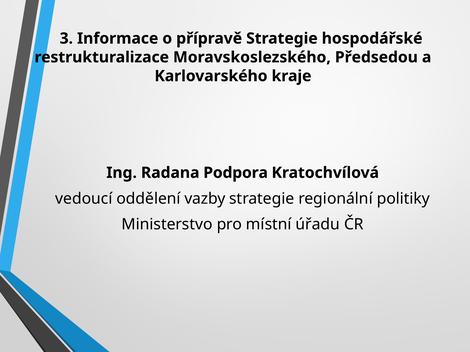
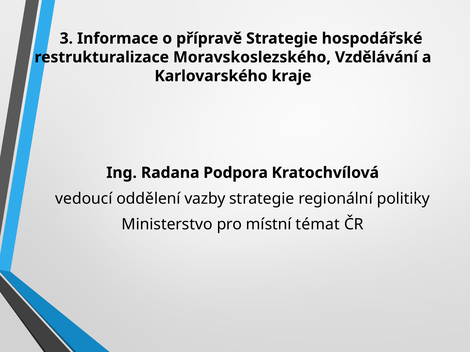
Předsedou: Předsedou -> Vzdělávání
úřadu: úřadu -> témat
